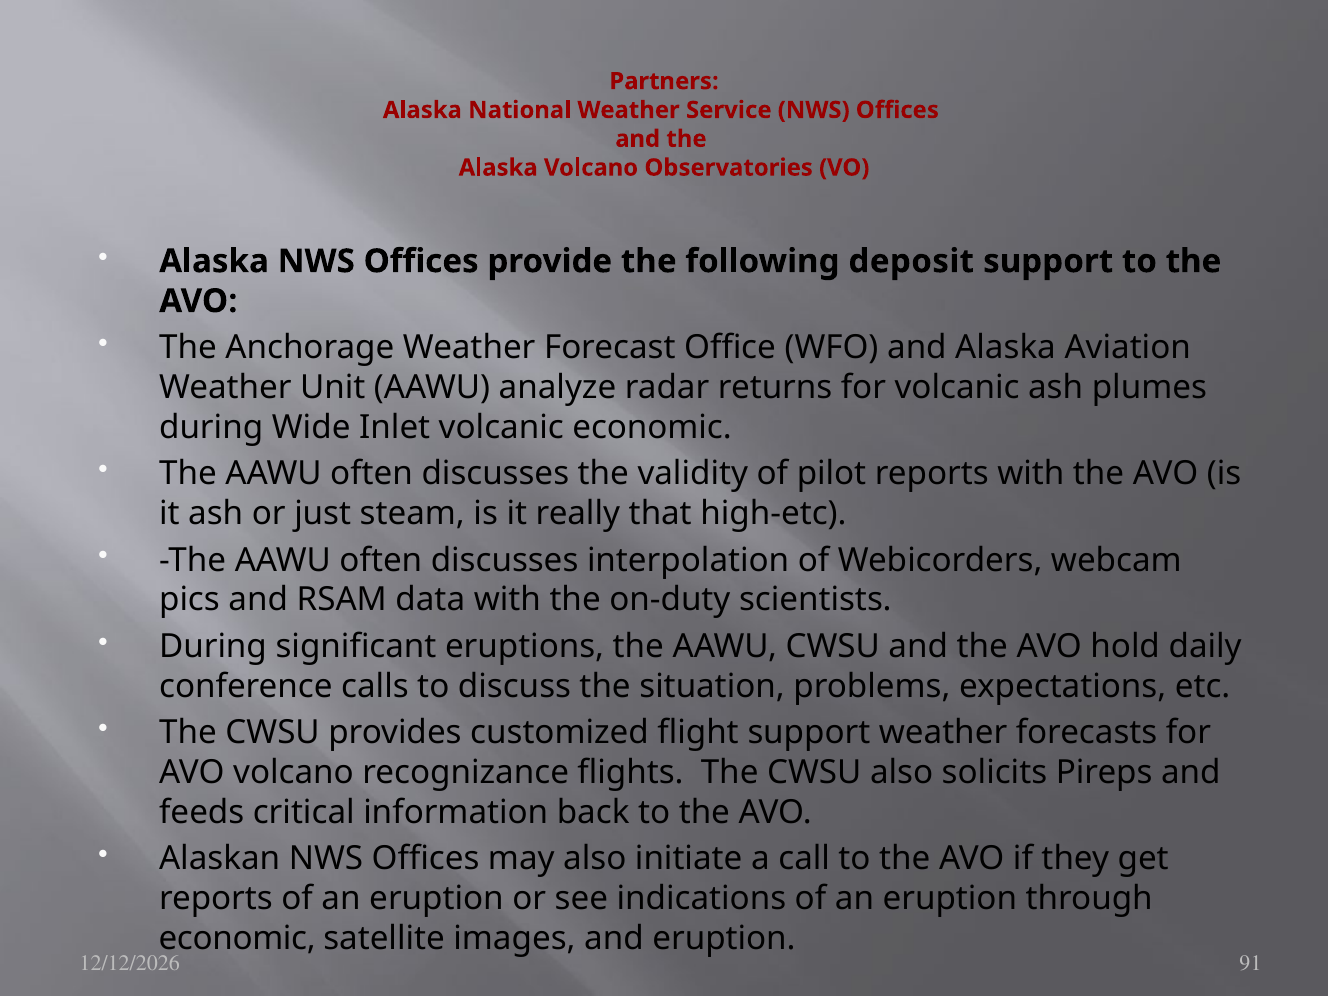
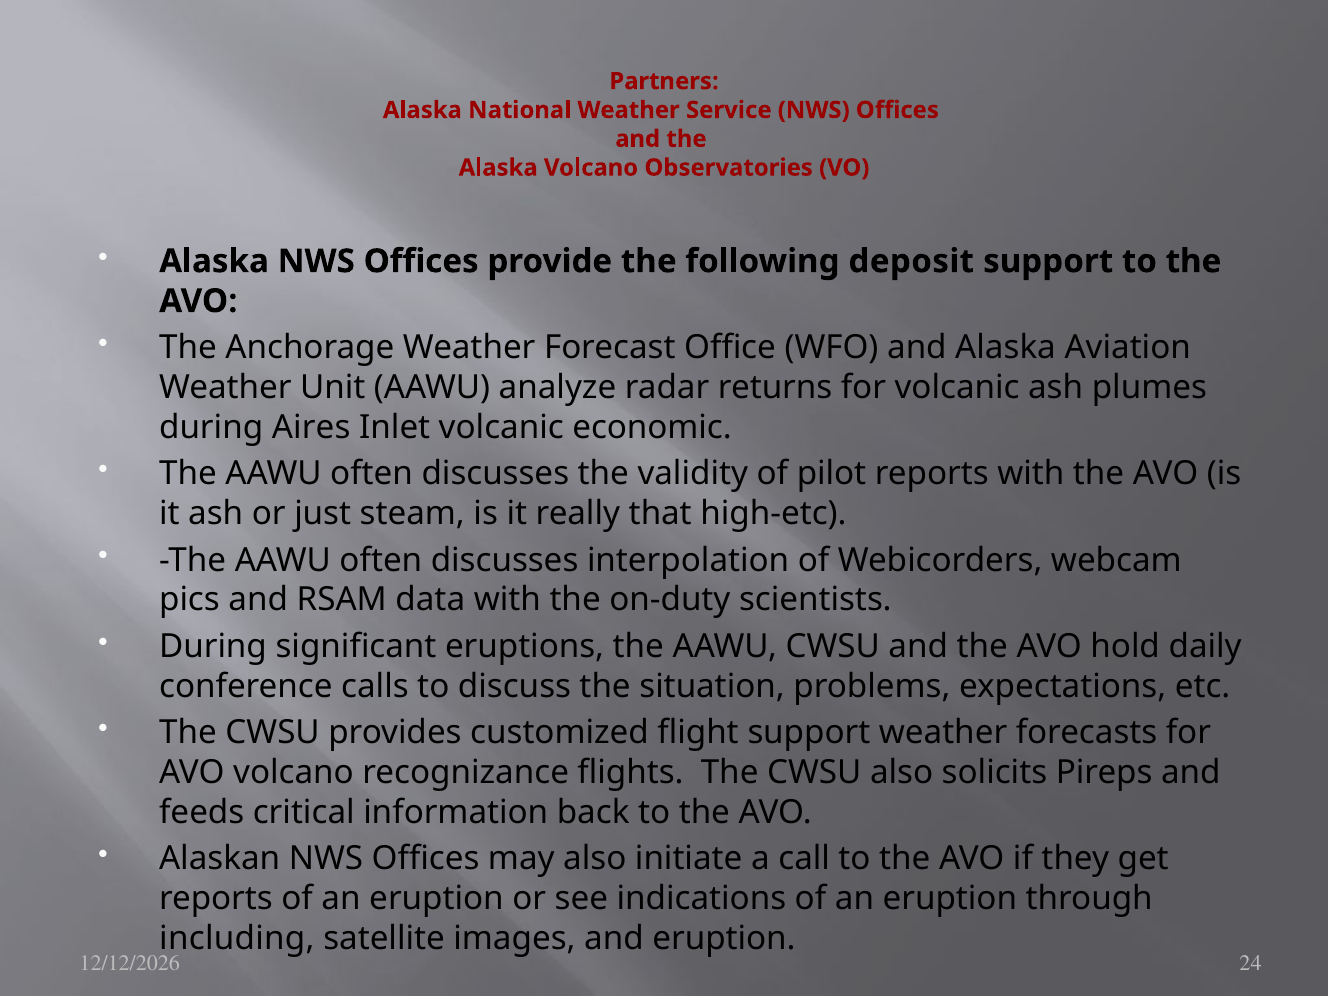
Wide: Wide -> Aires
economic at (237, 939): economic -> including
91: 91 -> 24
